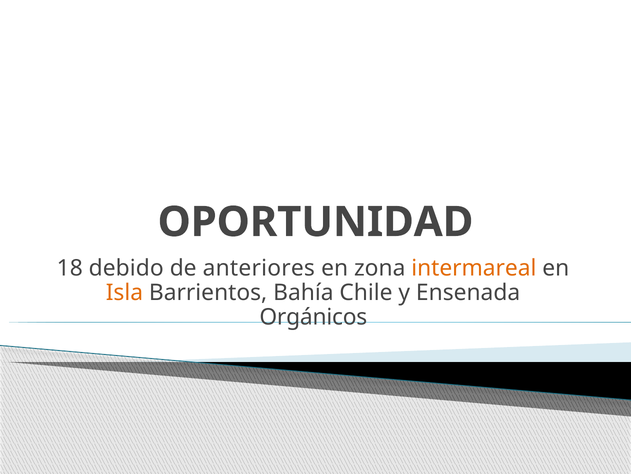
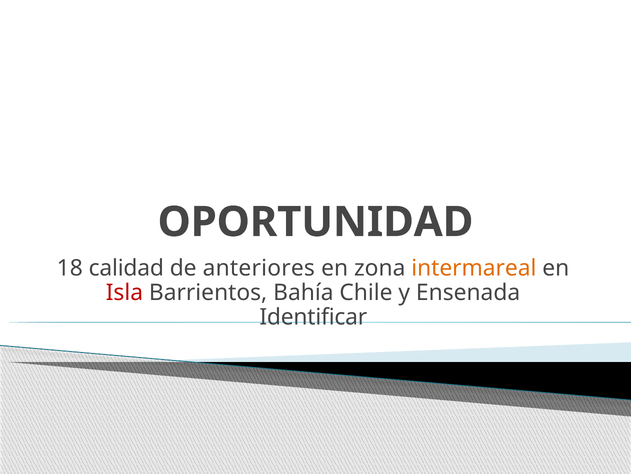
debido: debido -> calidad
Isla colour: orange -> red
Orgánicos: Orgánicos -> Identificar
